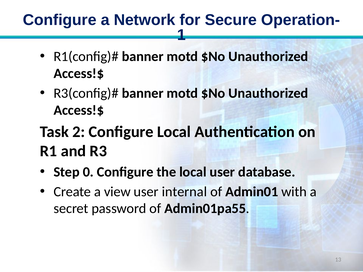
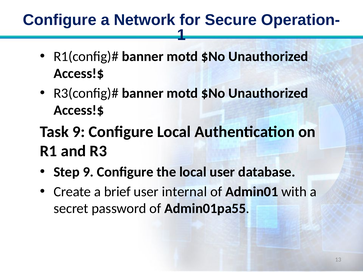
Task 2: 2 -> 9
Step 0: 0 -> 9
view: view -> brief
